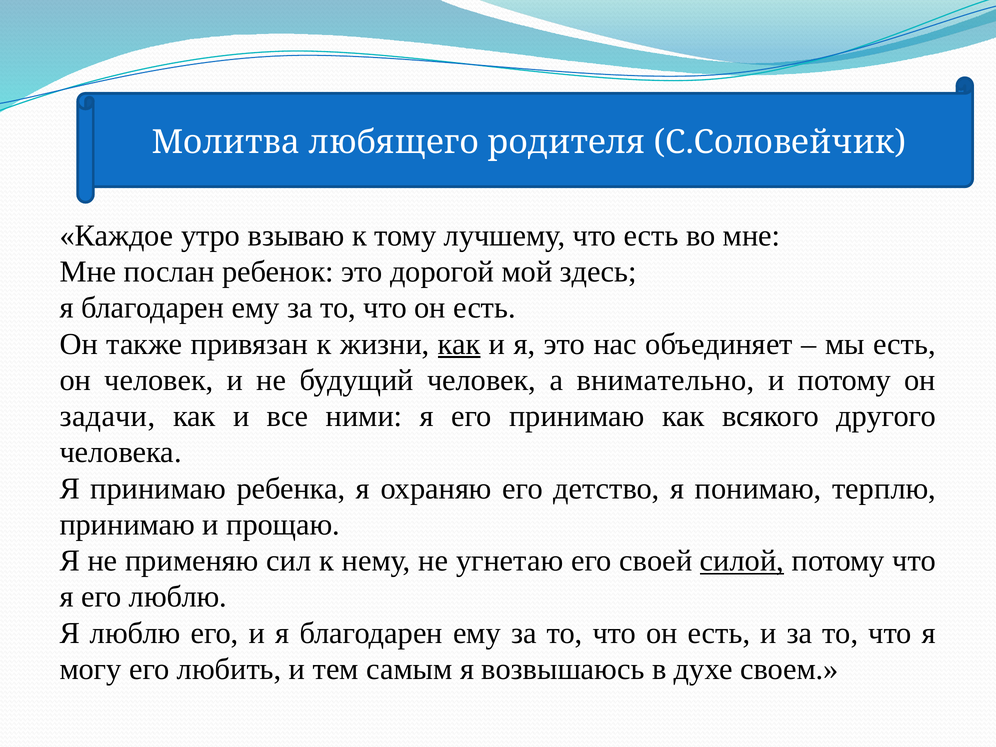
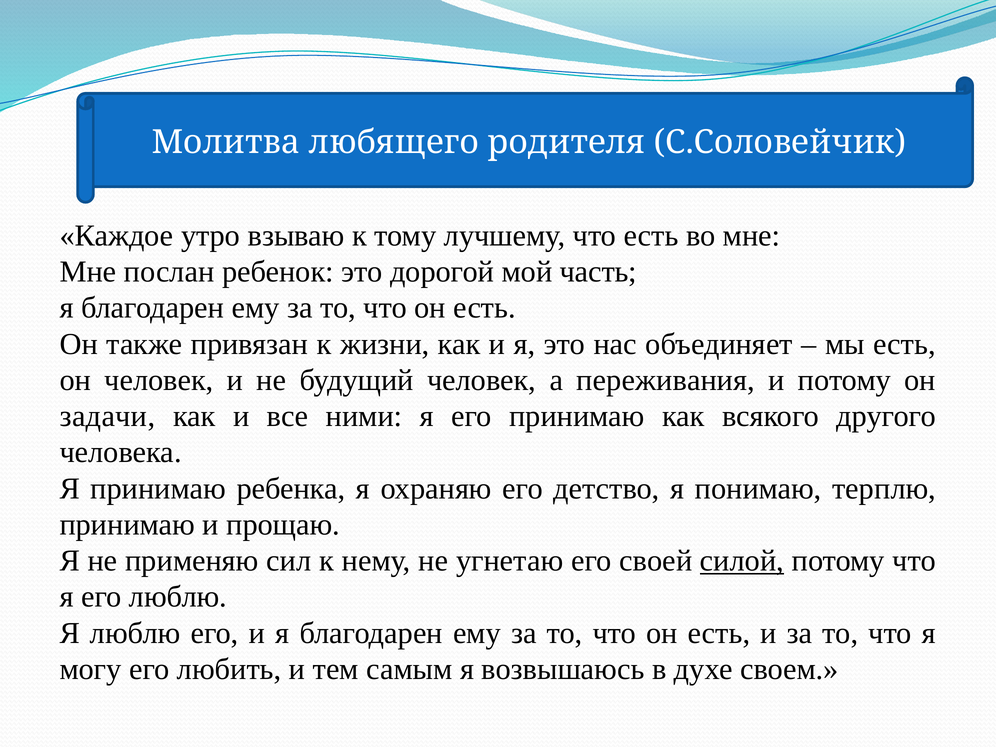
здесь: здесь -> часть
как at (459, 344) underline: present -> none
внимательно: внимательно -> переживания
